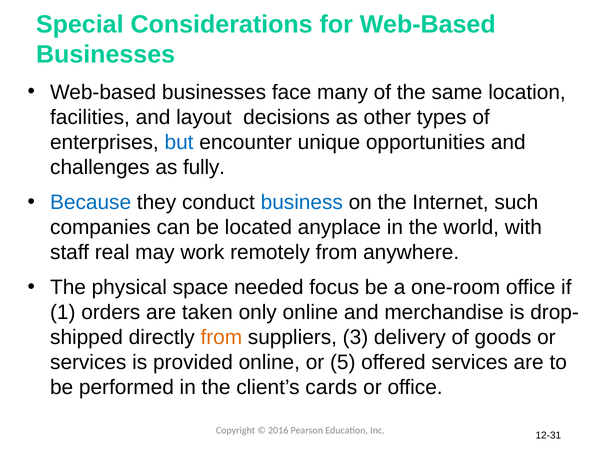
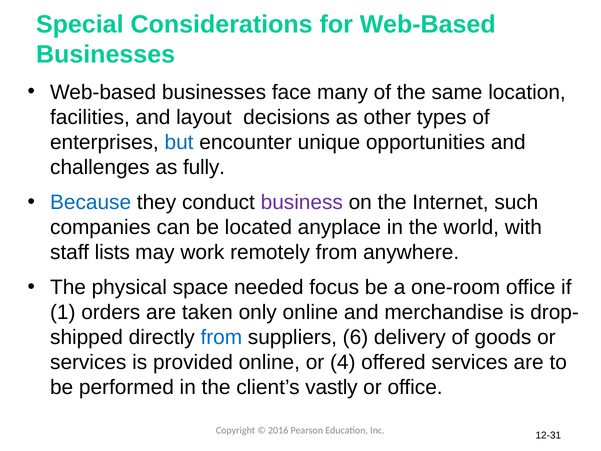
business colour: blue -> purple
real: real -> lists
from at (221, 337) colour: orange -> blue
3: 3 -> 6
5: 5 -> 4
cards: cards -> vastly
